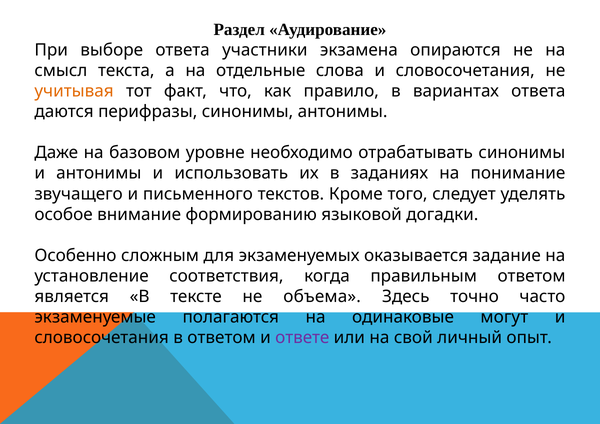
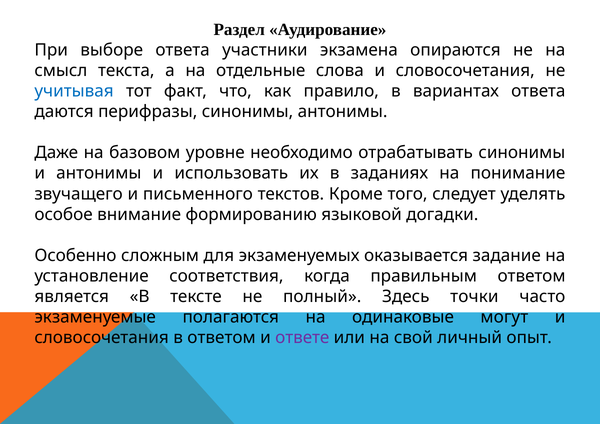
учитывая colour: orange -> blue
объема: объема -> полный
точно: точно -> точки
